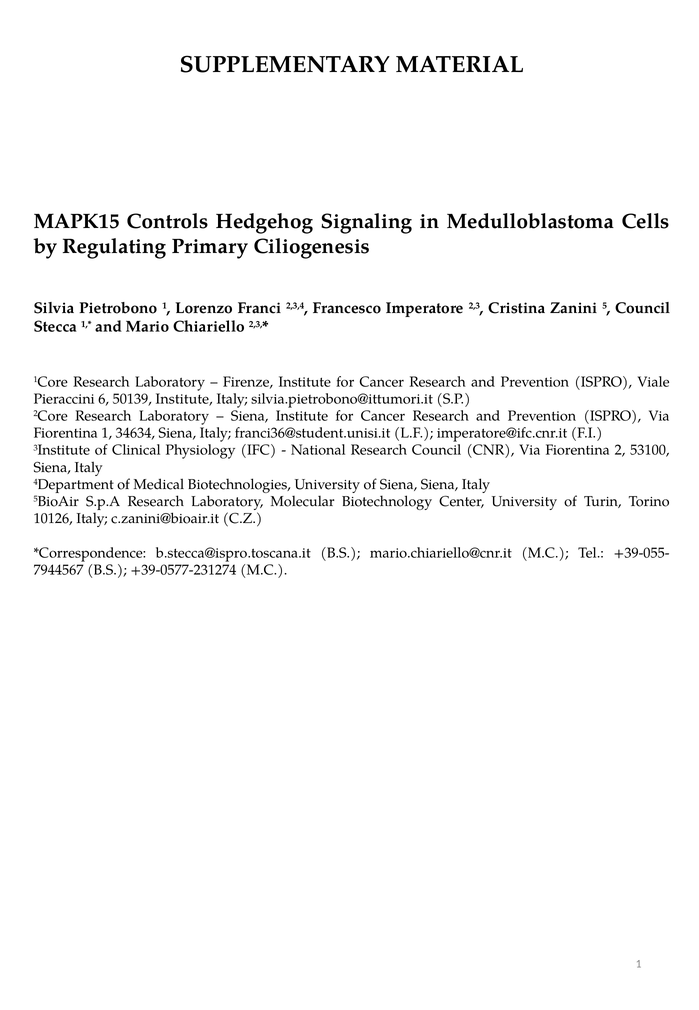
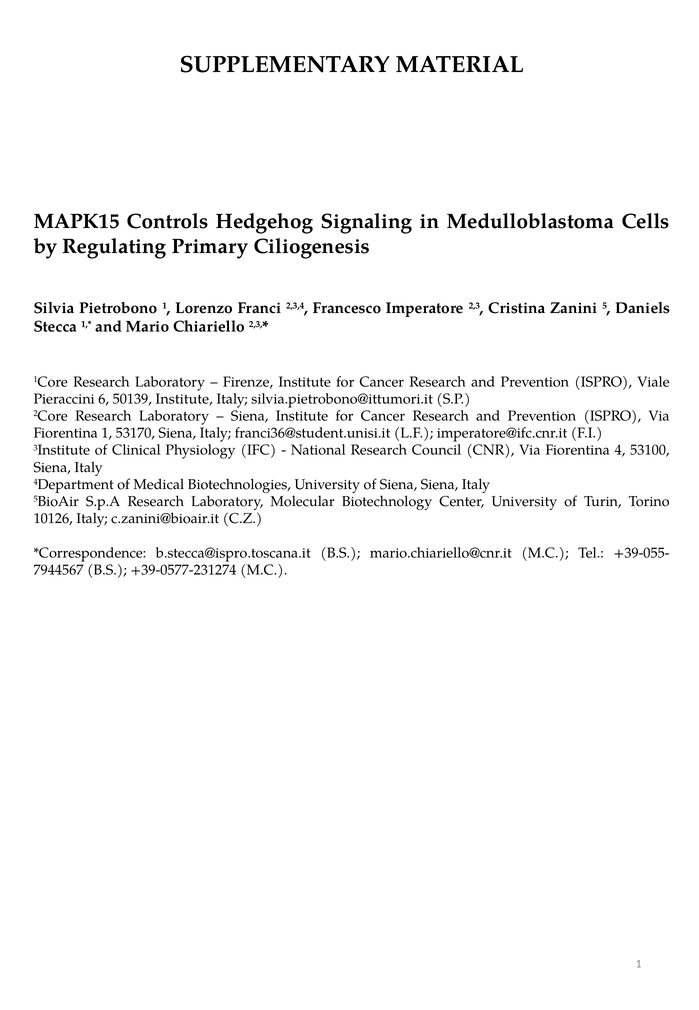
5 Council: Council -> Daniels
34634: 34634 -> 53170
2: 2 -> 4
